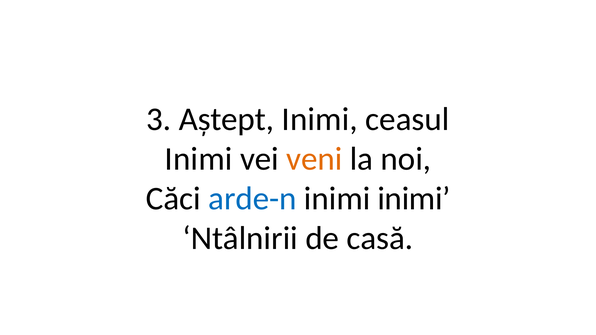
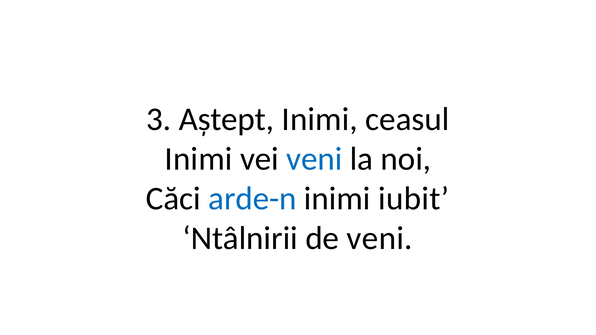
veni at (314, 159) colour: orange -> blue
inimi inimi: inimi -> iubit
de casă: casă -> veni
